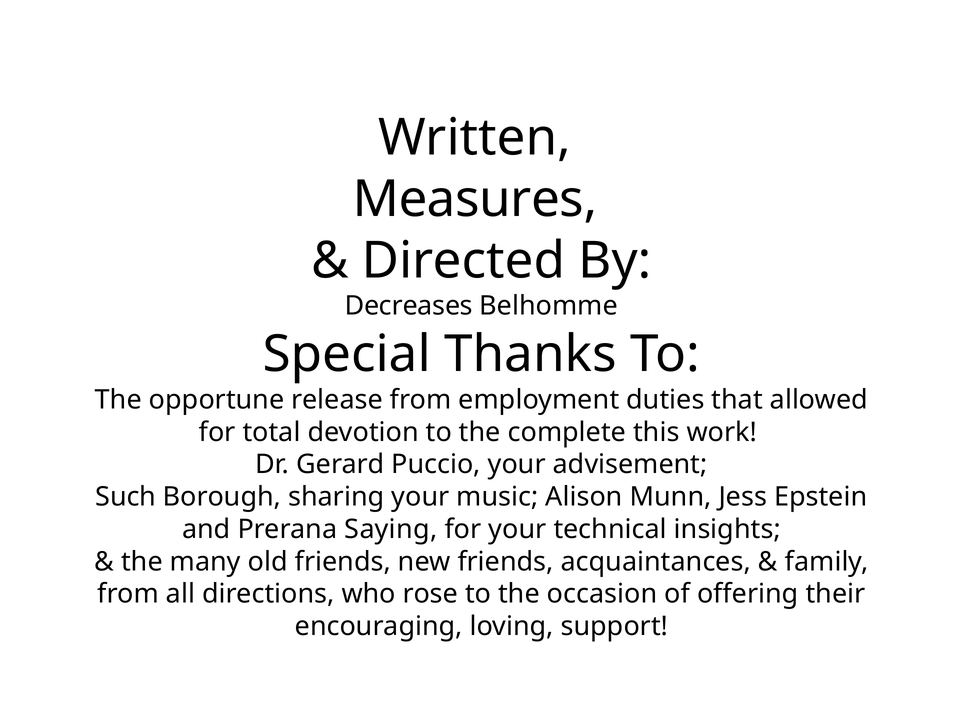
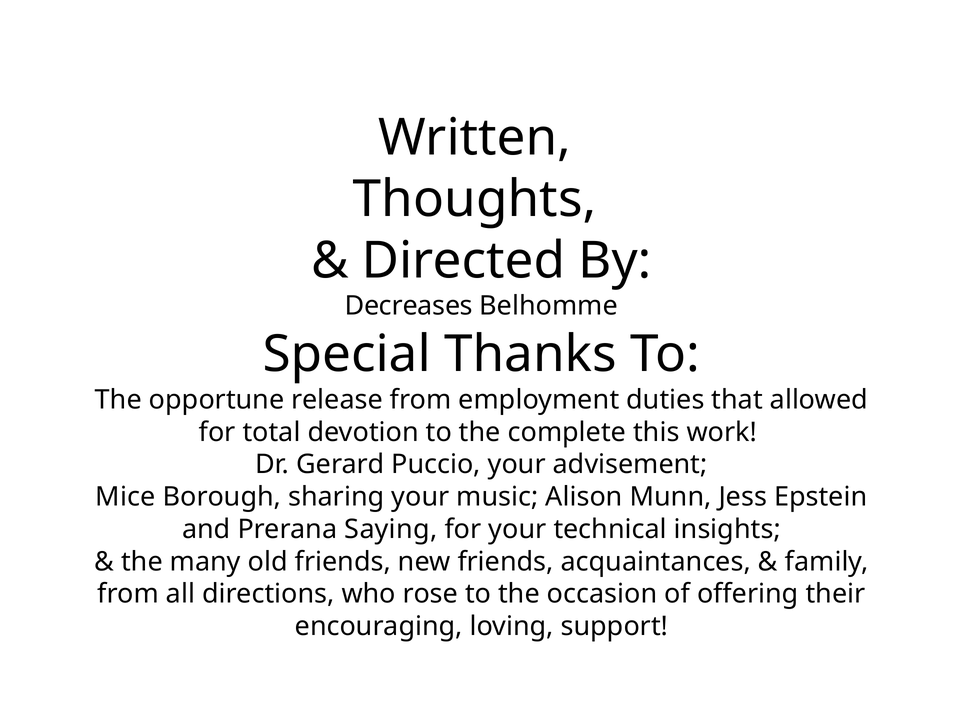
Measures: Measures -> Thoughts
Such: Such -> Mice
